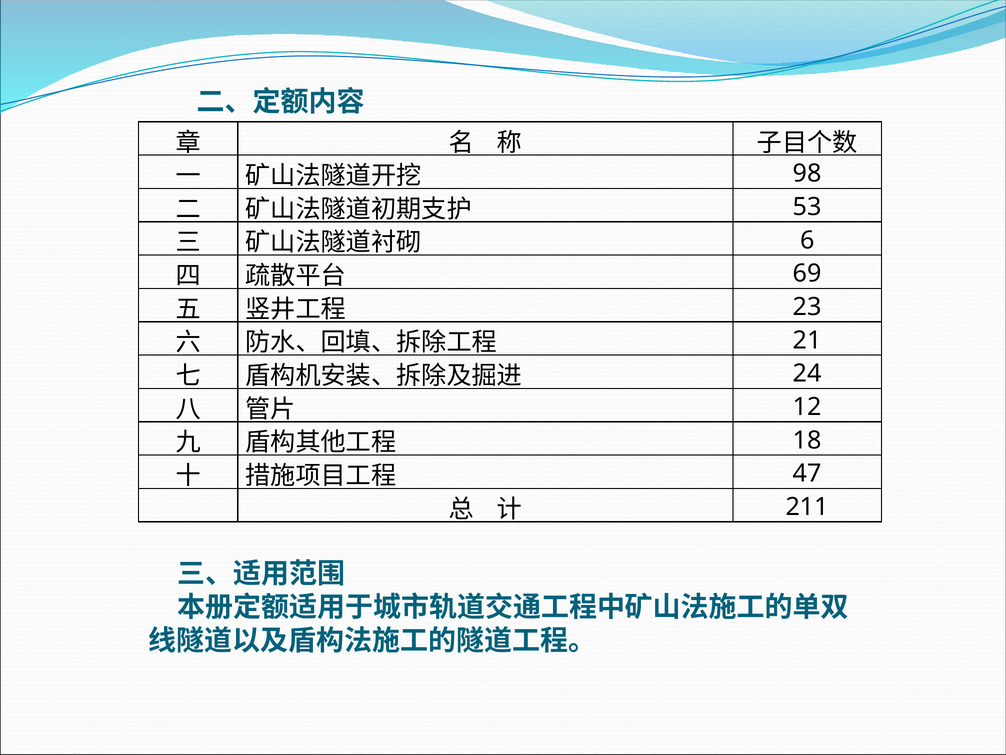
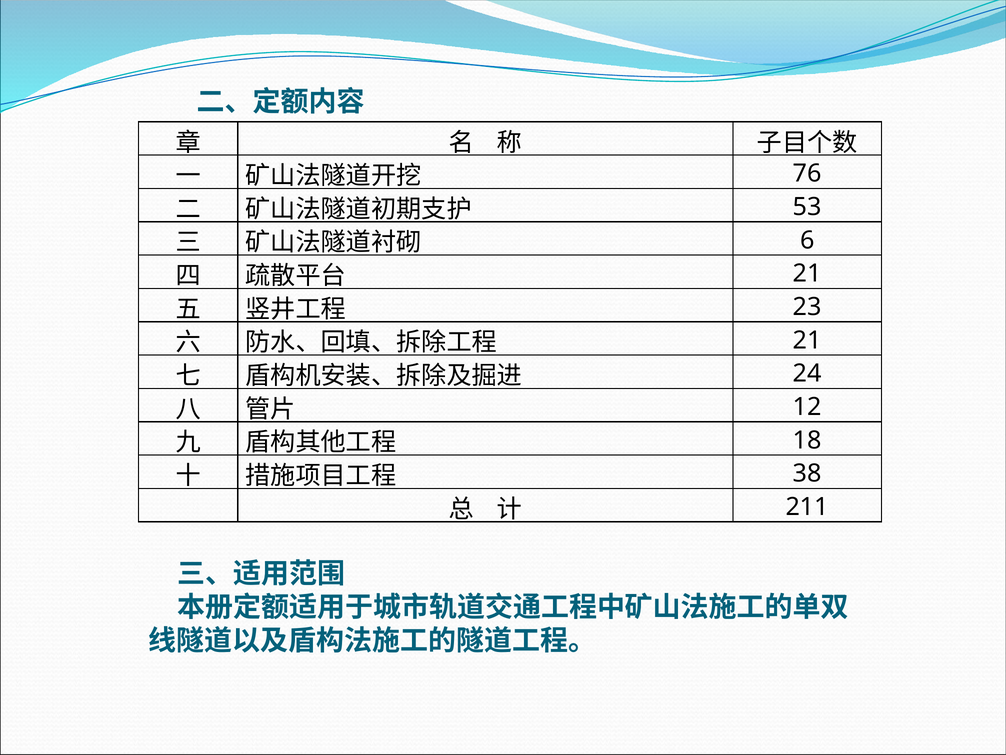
98: 98 -> 76
69 at (807, 273): 69 -> 21
47: 47 -> 38
